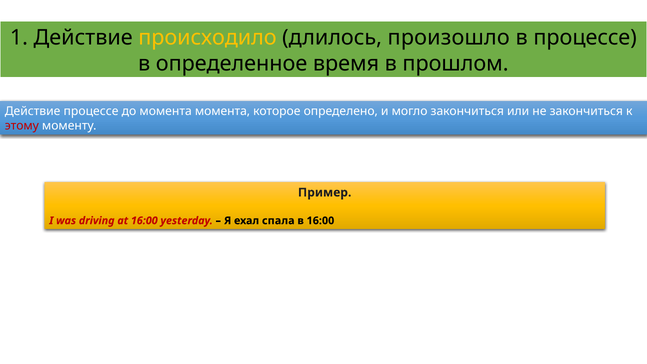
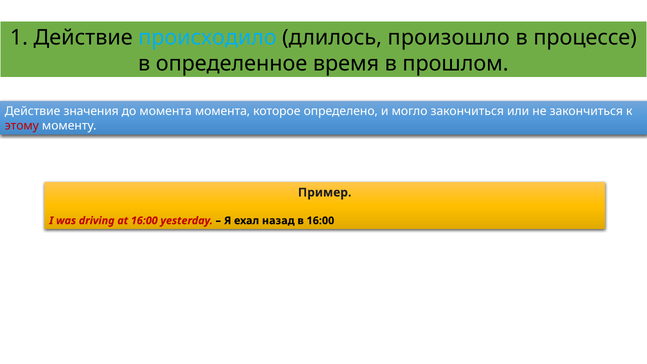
происходило colour: yellow -> light blue
Действие процессе: процессе -> значения
спала: спала -> назад
